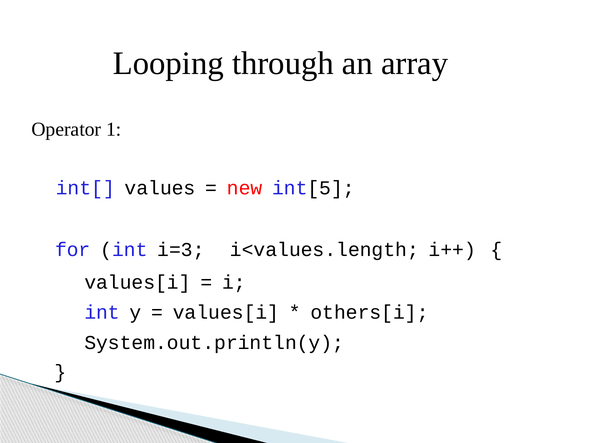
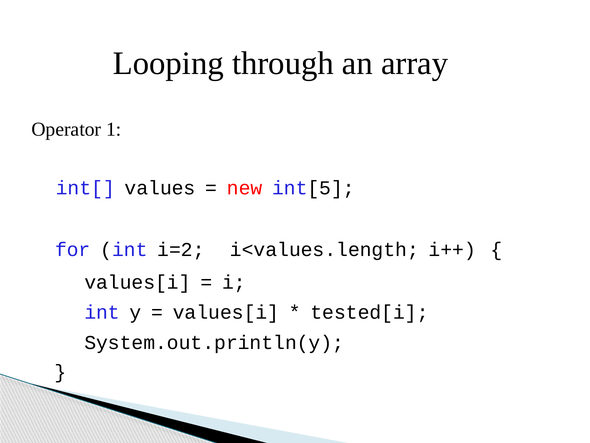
i=3: i=3 -> i=2
others[i: others[i -> tested[i
